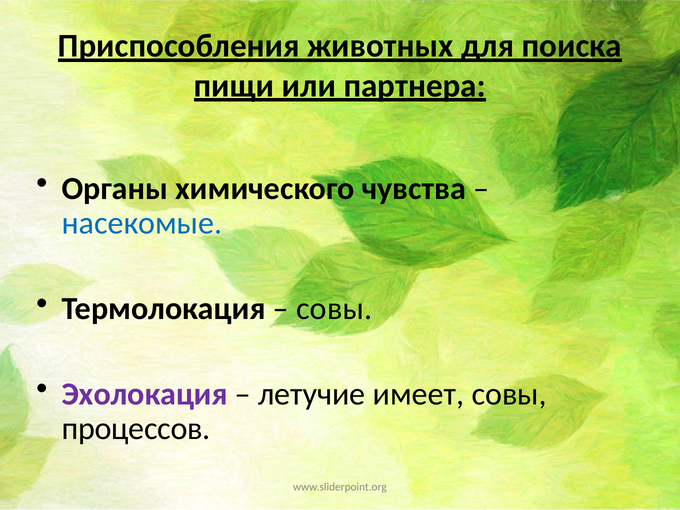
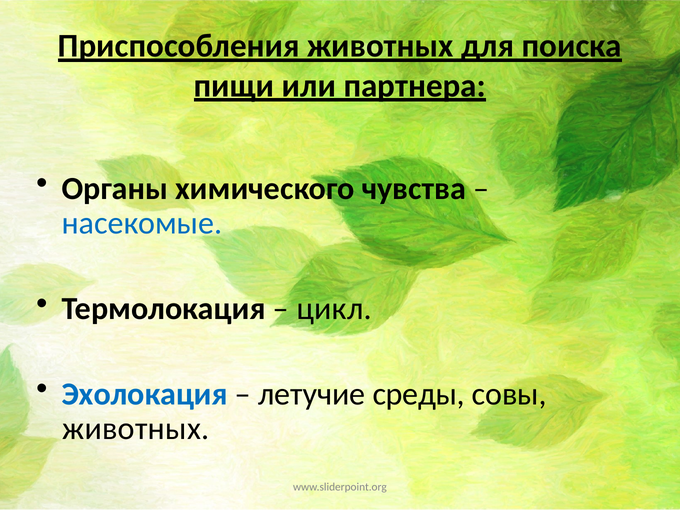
совы at (334, 309): совы -> цикл
Эхолокация colour: purple -> blue
имеет: имеет -> среды
процессов at (136, 429): процессов -> животных
